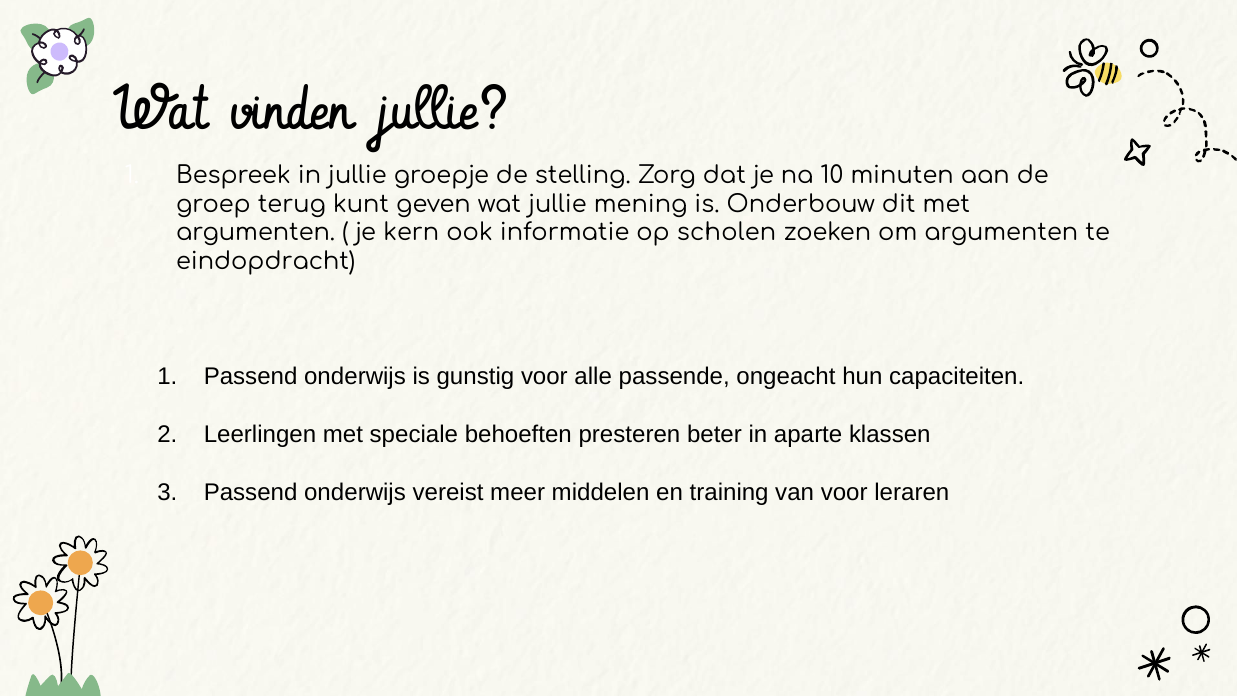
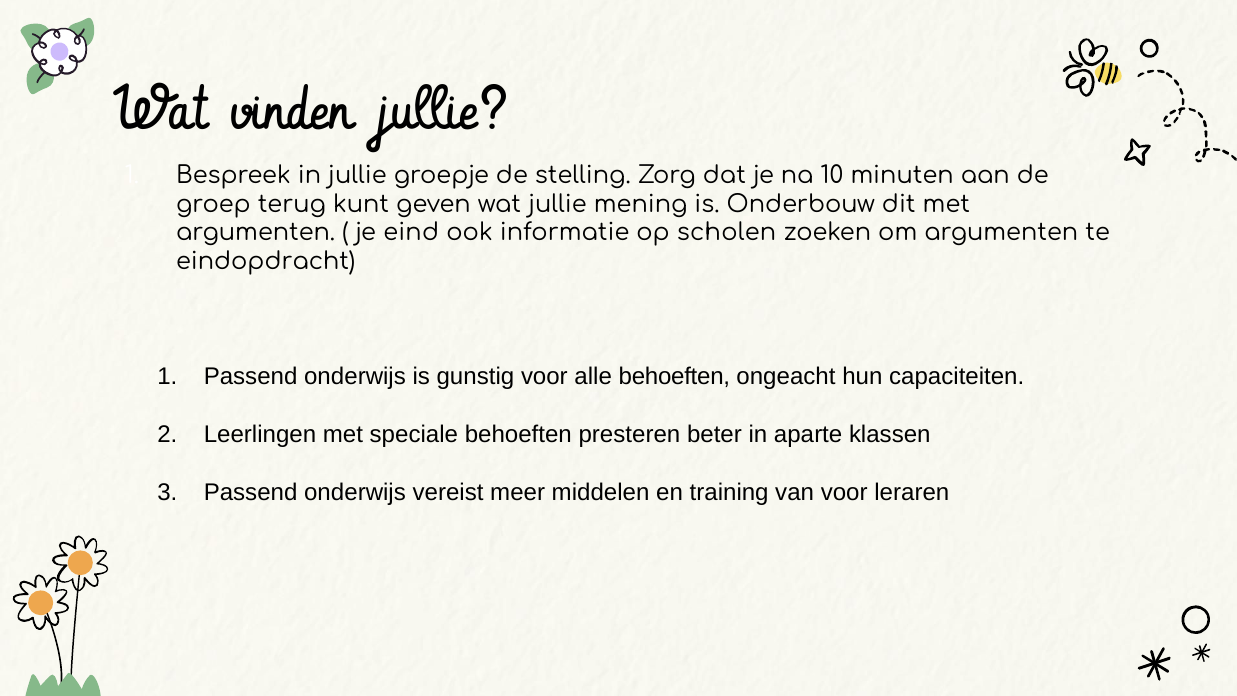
kern: kern -> eind
alle passende: passende -> behoeften
